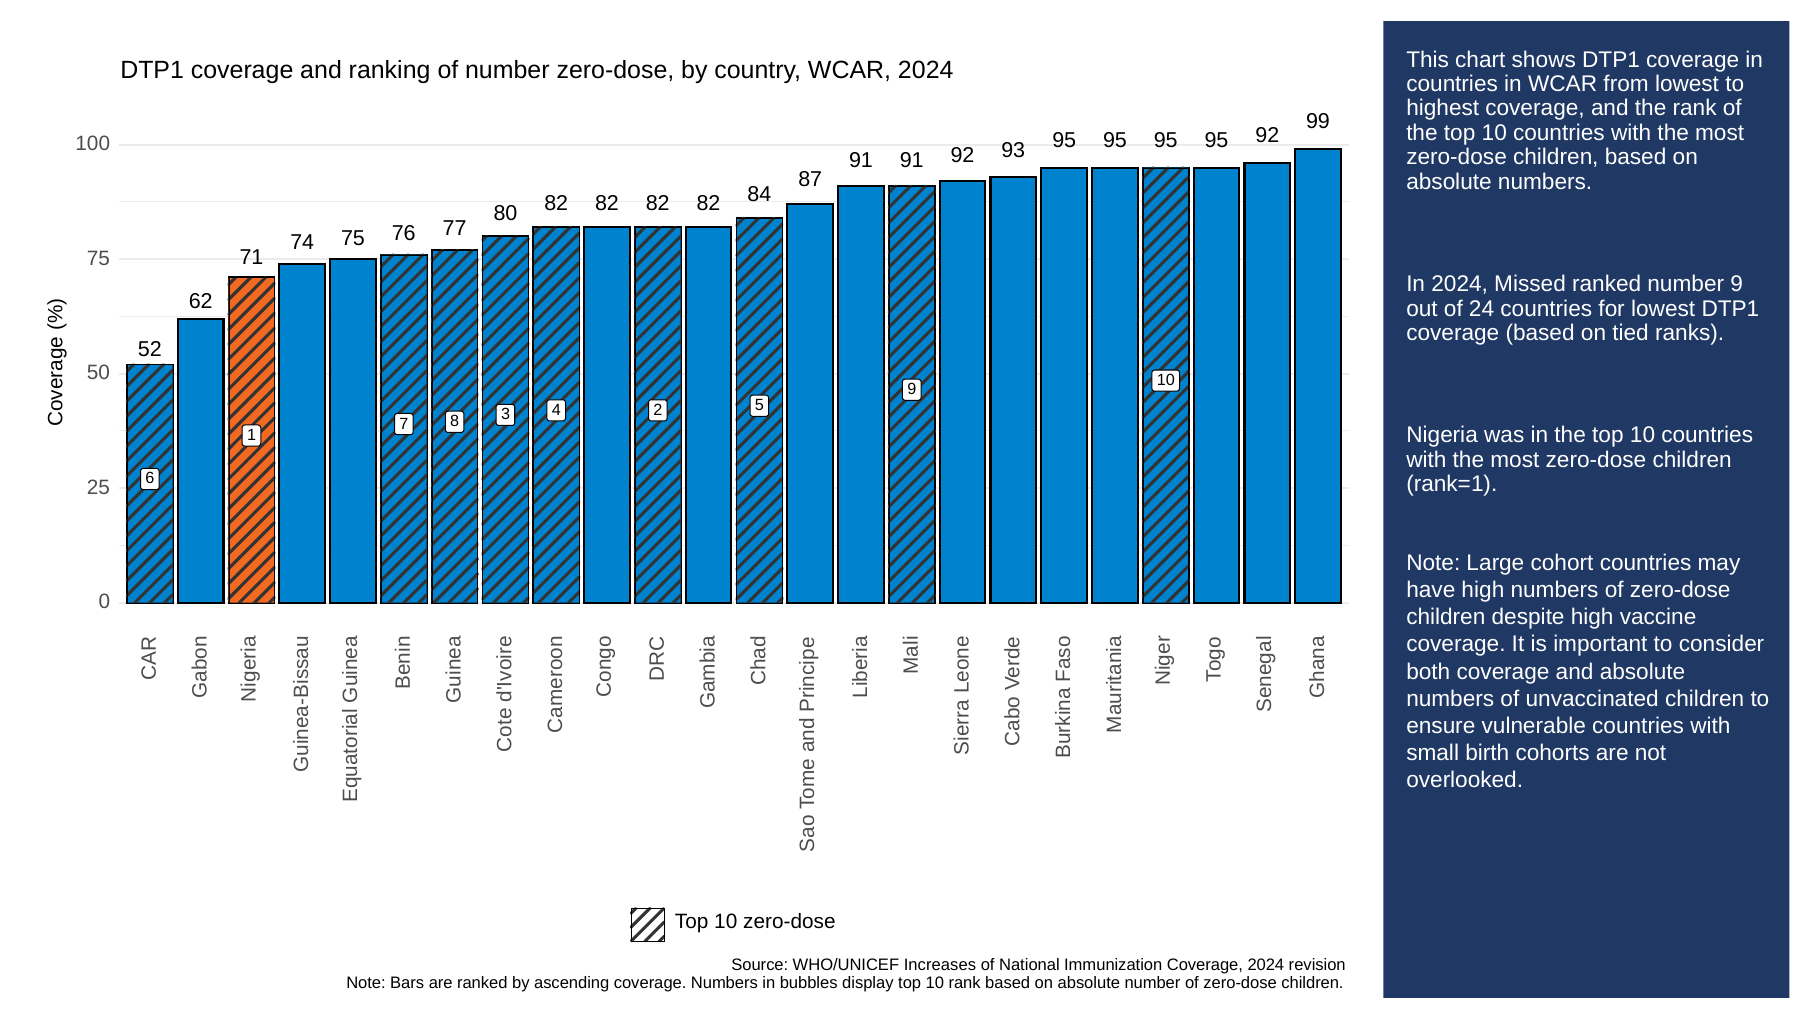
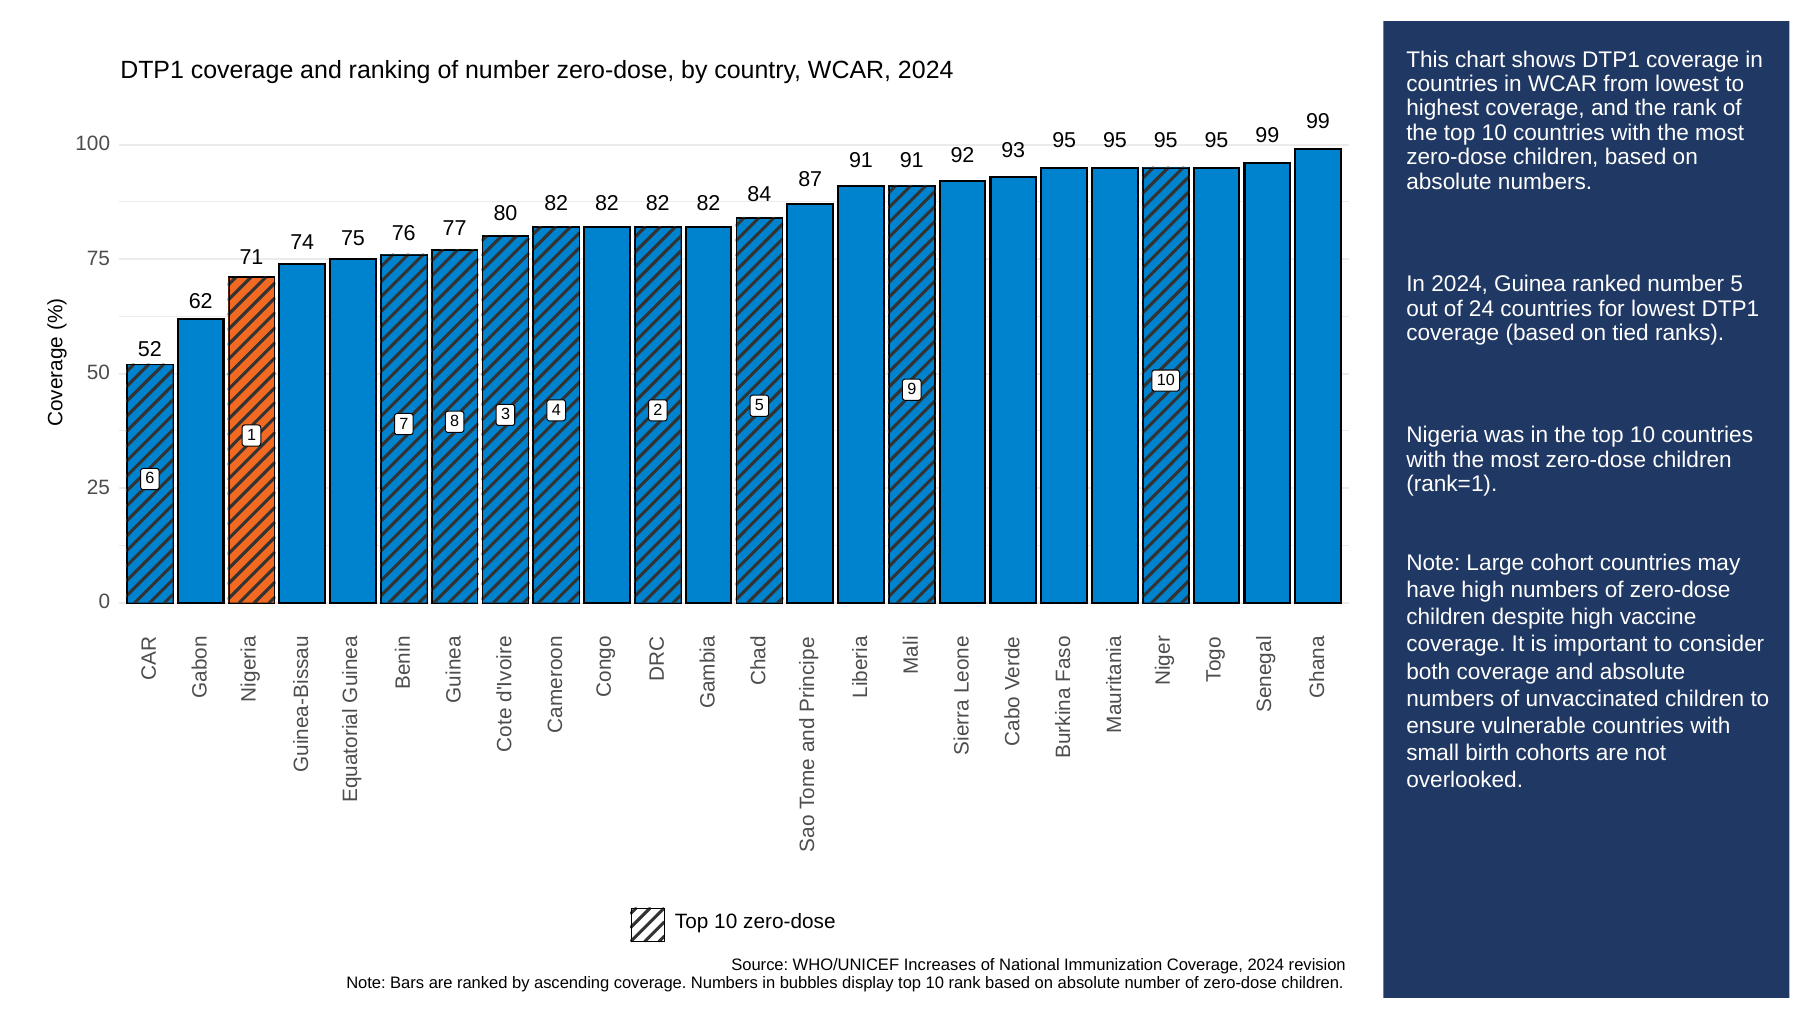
95 92: 92 -> 99
Missed: Missed -> Guinea
number 9: 9 -> 5
